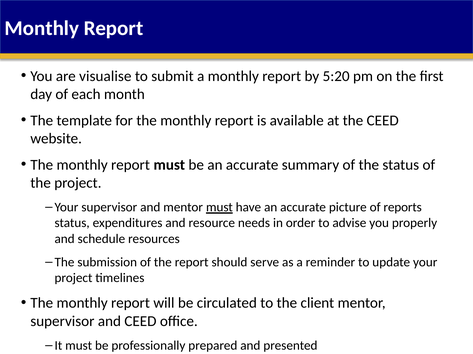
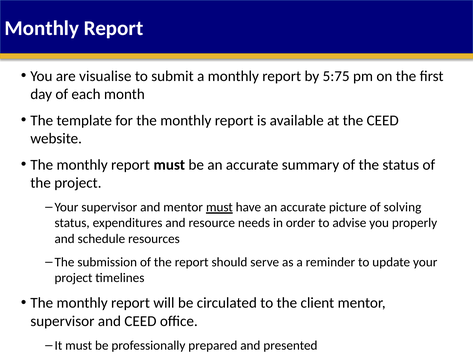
5:20: 5:20 -> 5:75
reports: reports -> solving
